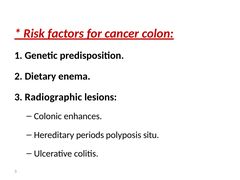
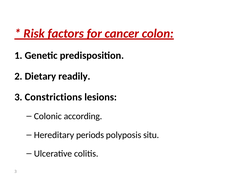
enema: enema -> readily
Radiographic: Radiographic -> Constrictions
enhances: enhances -> according
